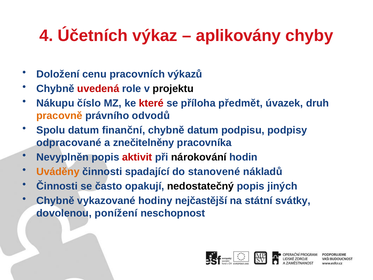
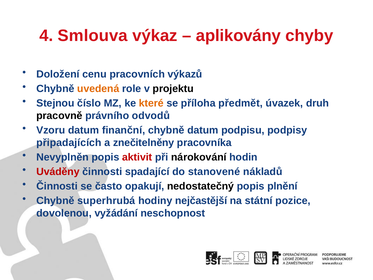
Účetních: Účetních -> Smlouva
uvedená colour: red -> orange
Nákupu: Nákupu -> Stejnou
které colour: red -> orange
pracovně colour: orange -> black
Spolu: Spolu -> Vzoru
odpracované: odpracované -> připadajících
Uváděny colour: orange -> red
jiných: jiných -> plnění
vykazované: vykazované -> superhrubá
svátky: svátky -> pozice
ponížení: ponížení -> vyžádání
